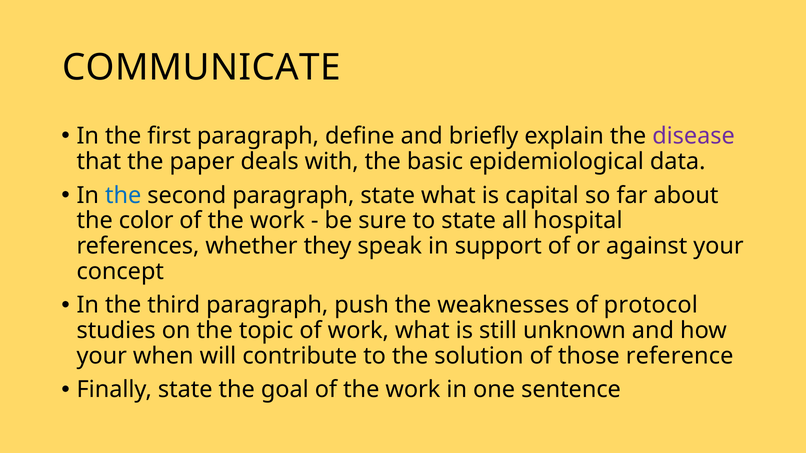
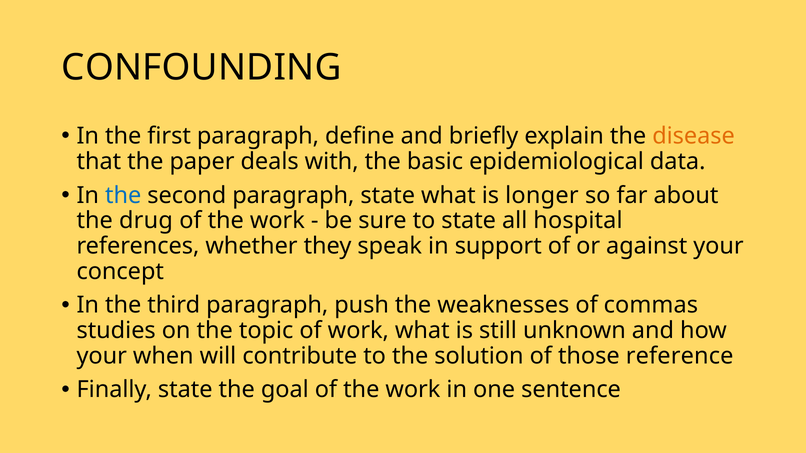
COMMUNICATE: COMMUNICATE -> CONFOUNDING
disease colour: purple -> orange
capital: capital -> longer
color: color -> drug
protocol: protocol -> commas
